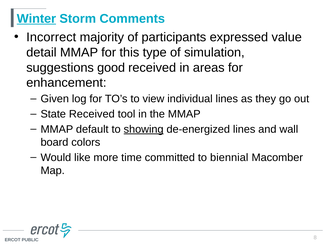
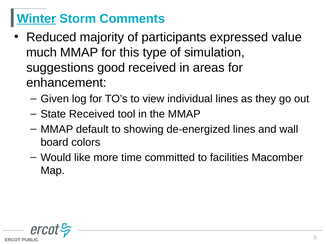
Incorrect: Incorrect -> Reduced
detail: detail -> much
showing underline: present -> none
biennial: biennial -> facilities
